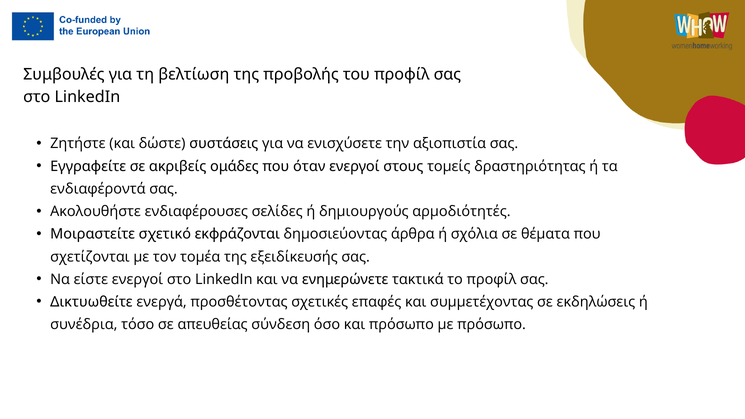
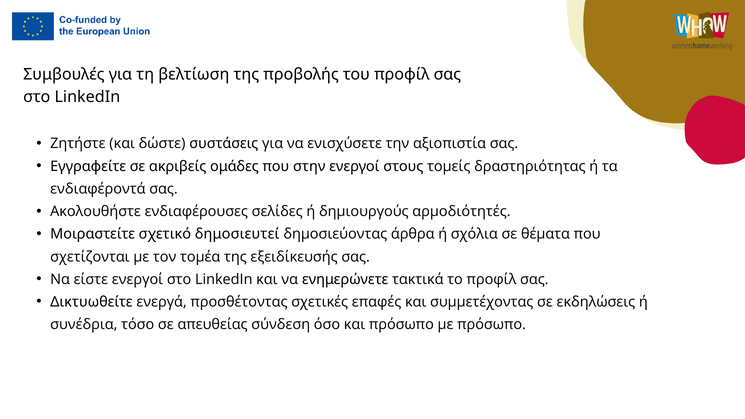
όταν: όταν -> στην
εκφράζονται: εκφράζονται -> δημοσιευτεί
